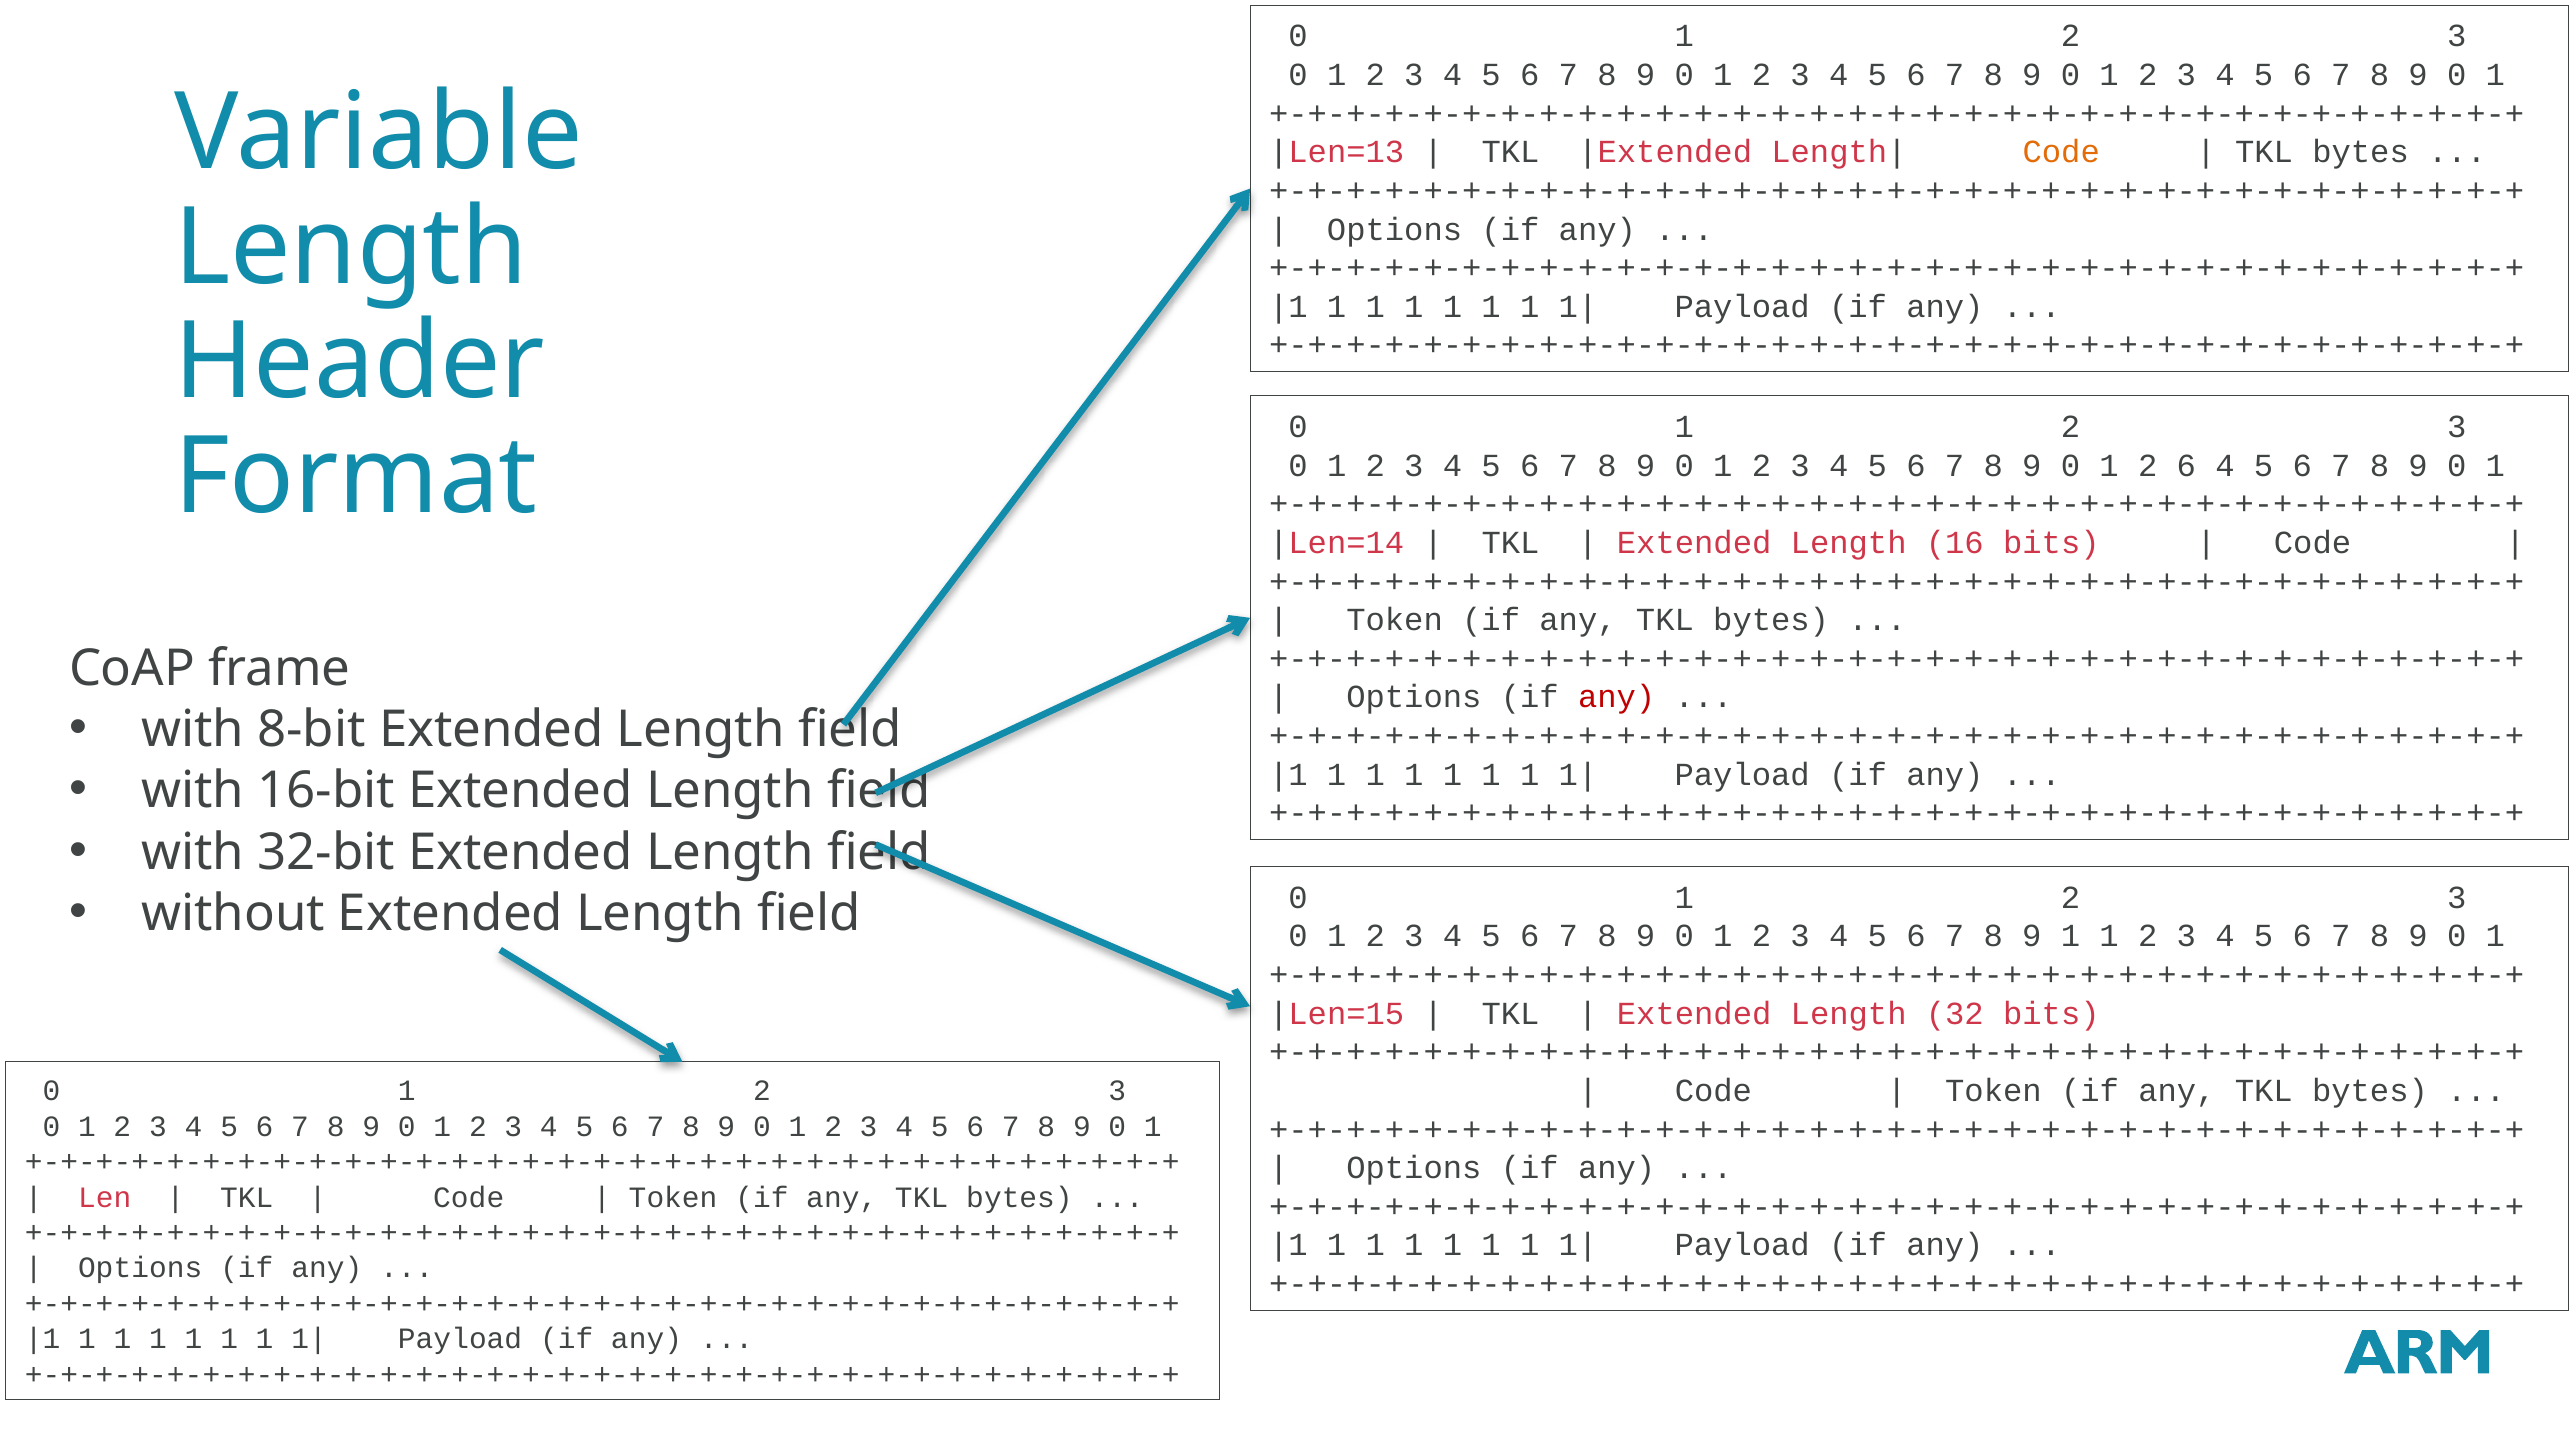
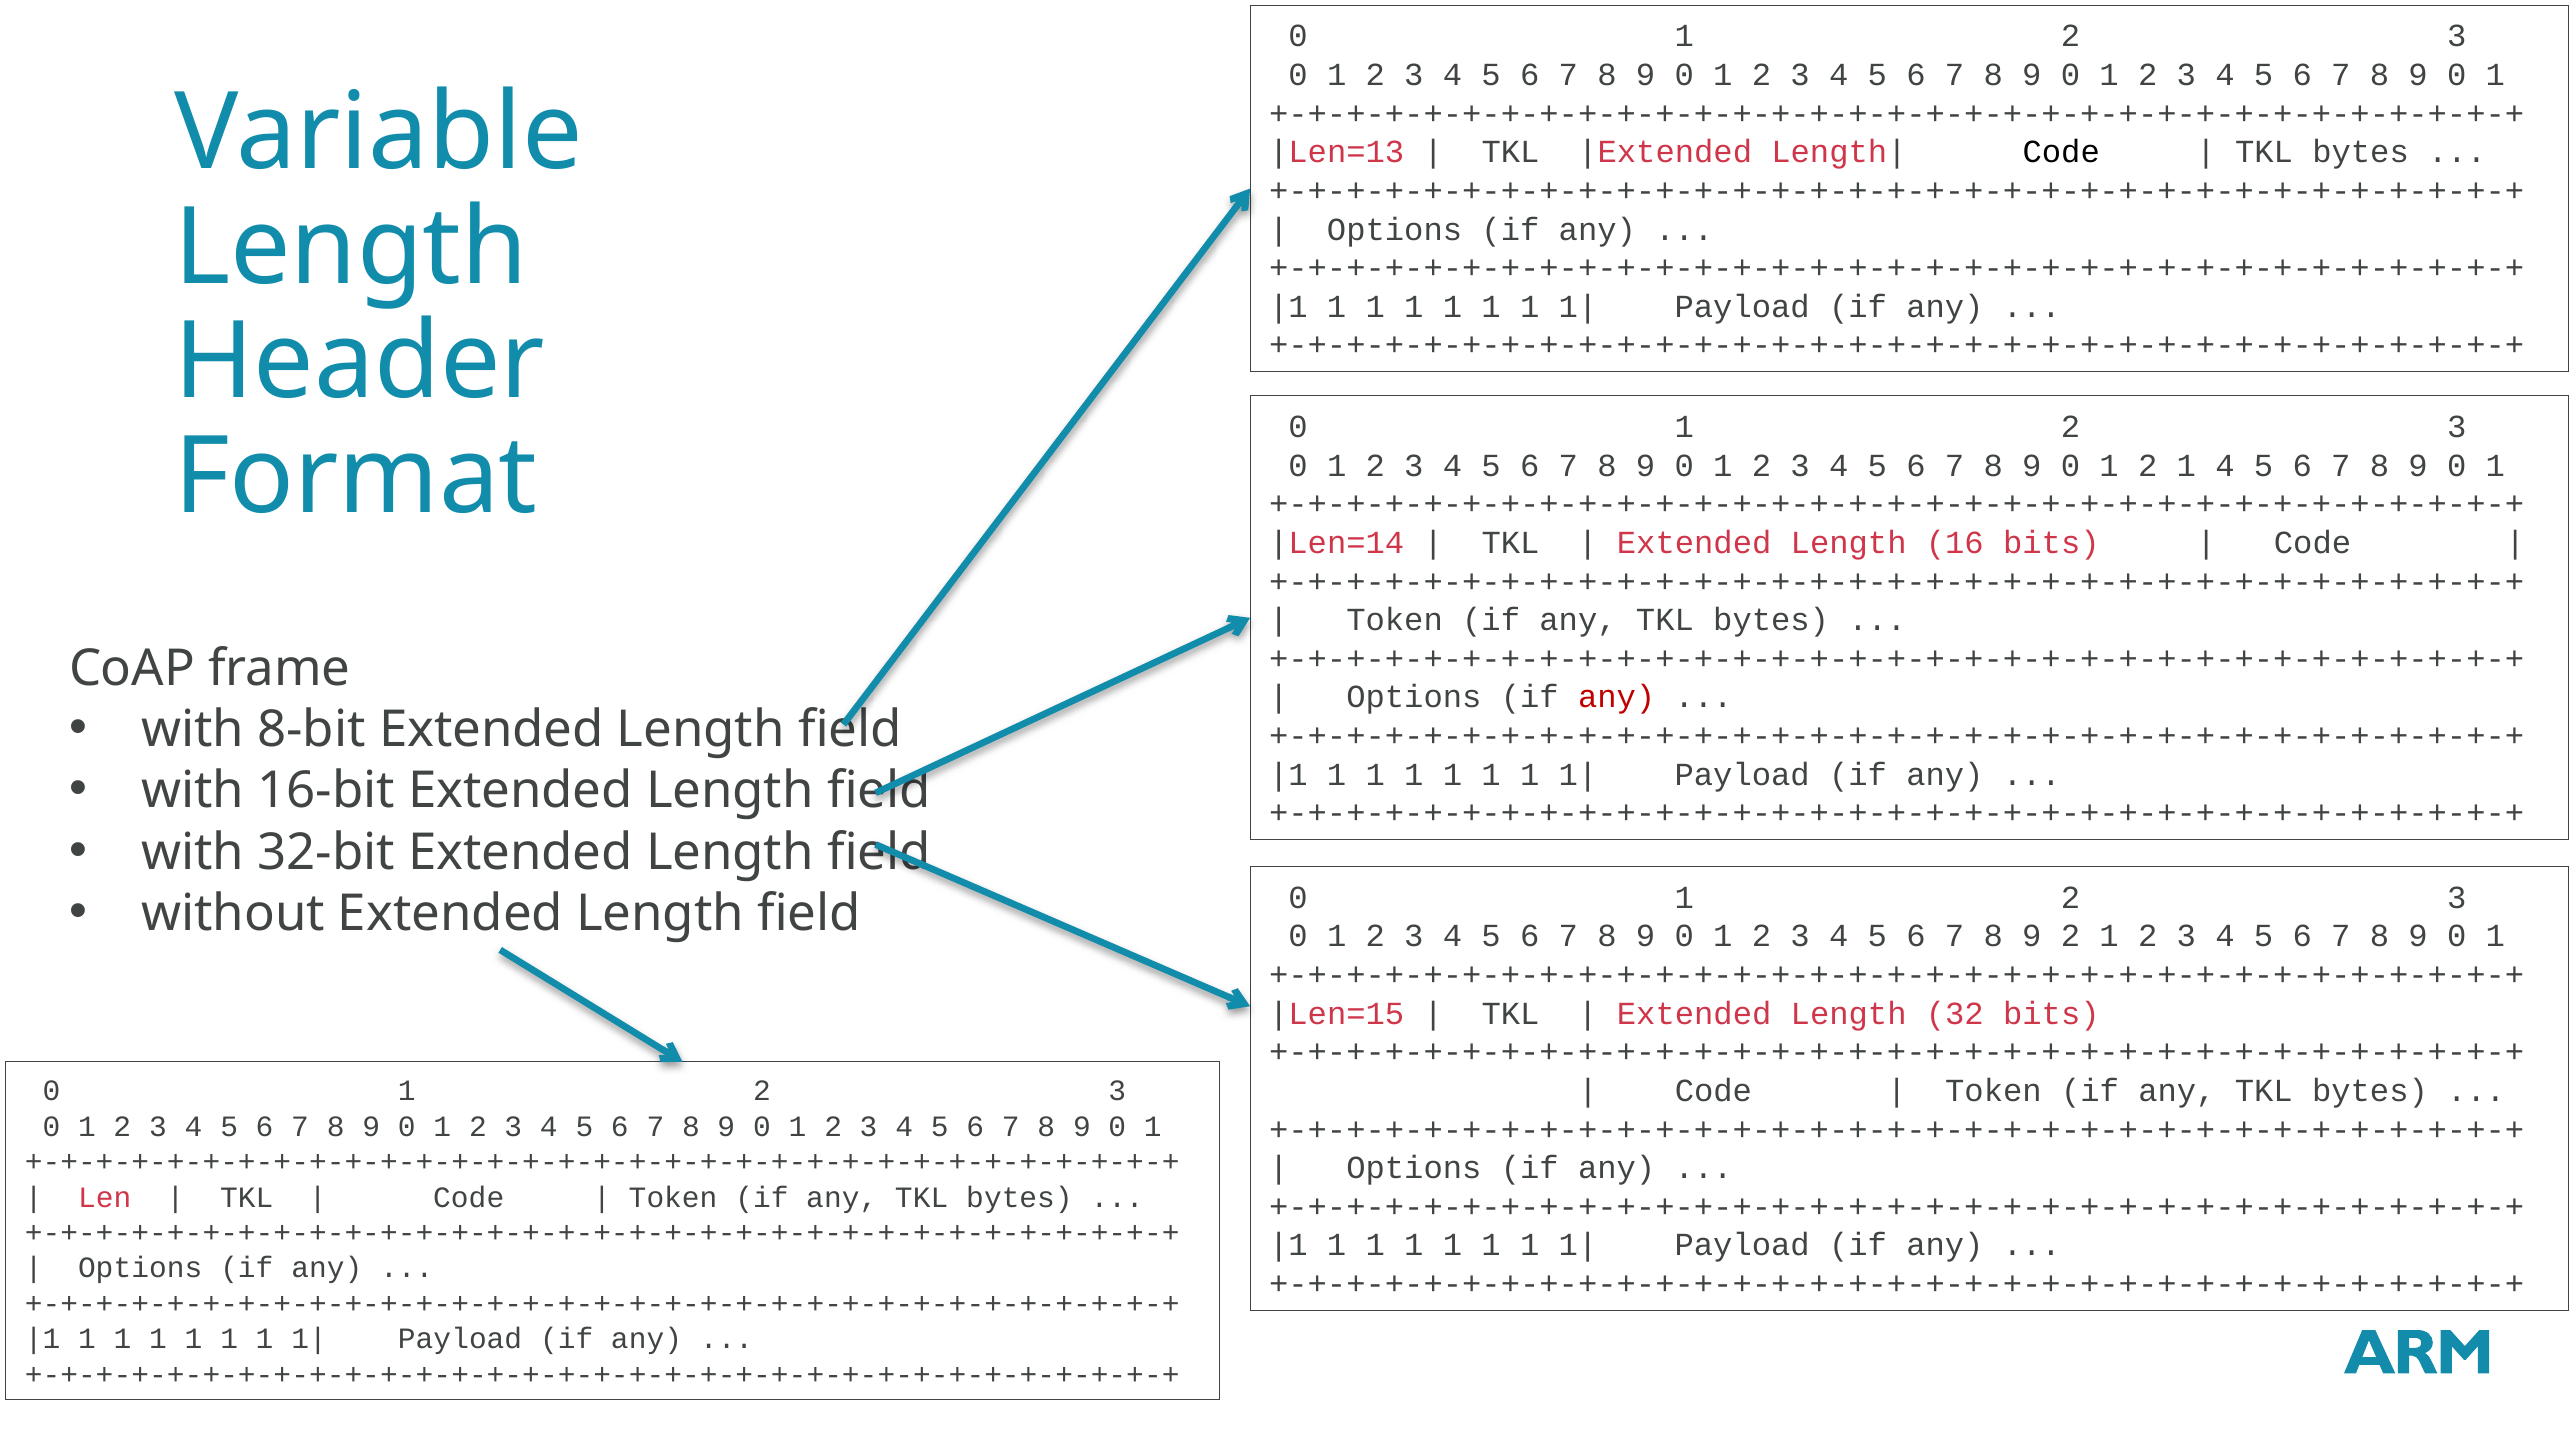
Code at (2061, 152) colour: orange -> black
1 2 6: 6 -> 1
9 1: 1 -> 2
